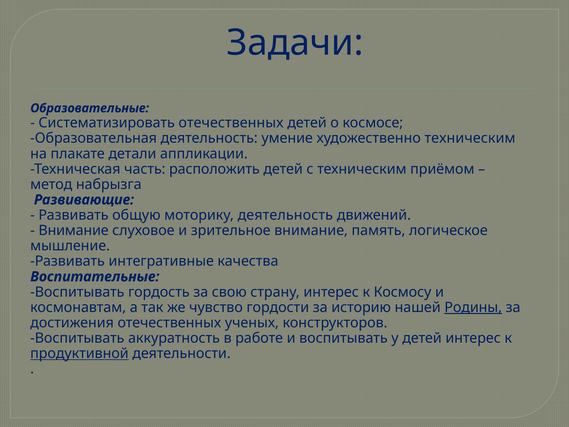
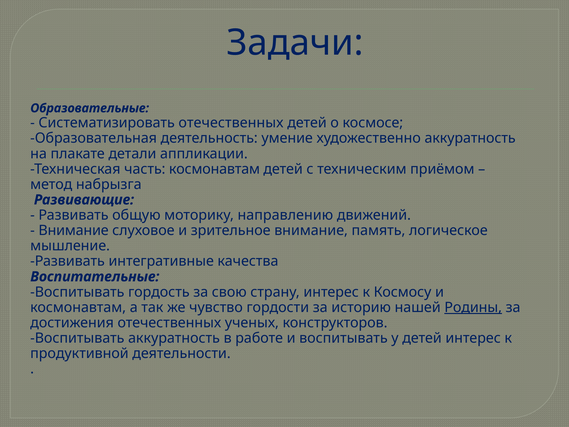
художественно техническим: техническим -> аккуратность
часть расположить: расположить -> космонавтам
моторику деятельность: деятельность -> направлению
продуктивной underline: present -> none
